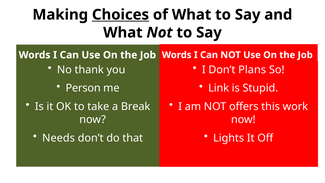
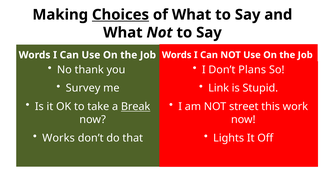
Person: Person -> Survey
Break underline: none -> present
offers: offers -> street
Needs: Needs -> Works
